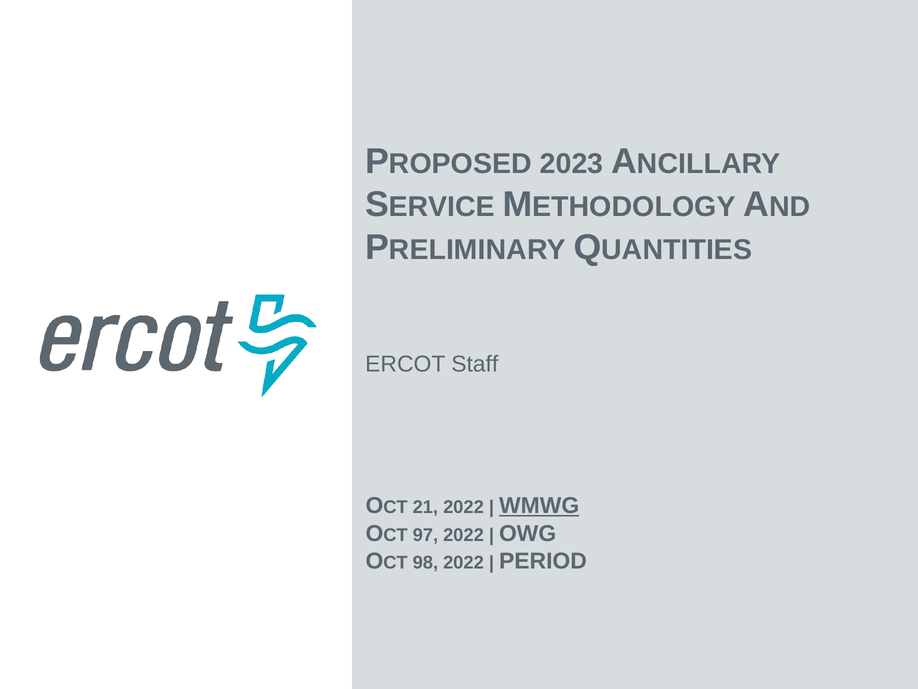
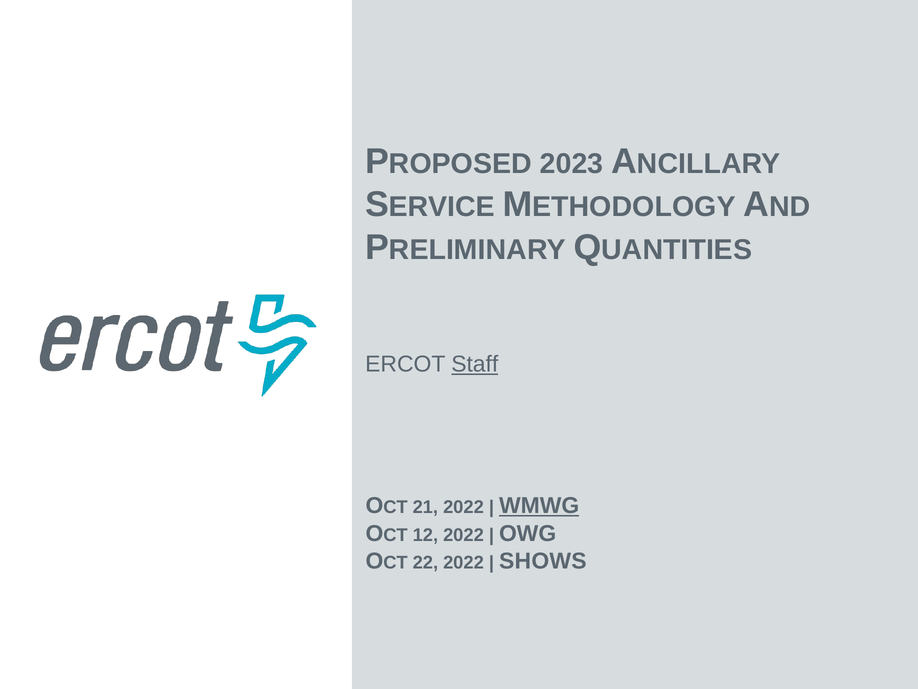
Staff underline: none -> present
97: 97 -> 12
98: 98 -> 22
PERIOD: PERIOD -> SHOWS
